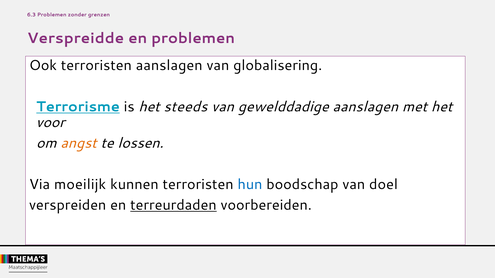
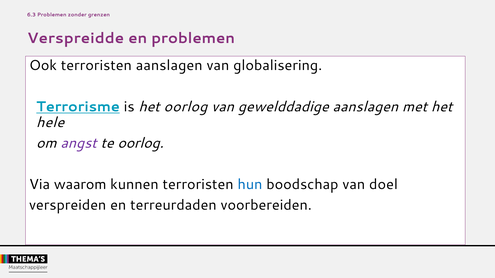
het steeds: steeds -> oorlog
voor: voor -> hele
angst colour: orange -> purple
te lossen: lossen -> oorlog
moeilijk: moeilijk -> waarom
terreurdaden underline: present -> none
